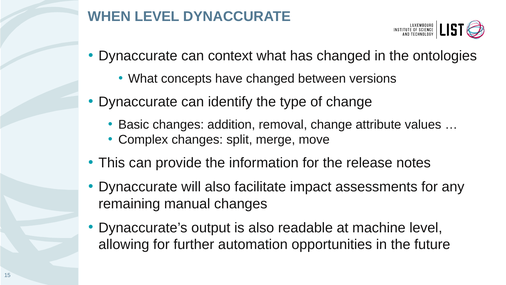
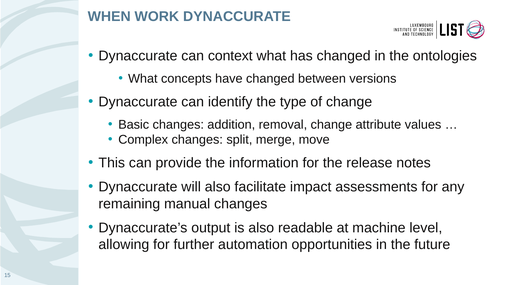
WHEN LEVEL: LEVEL -> WORK
